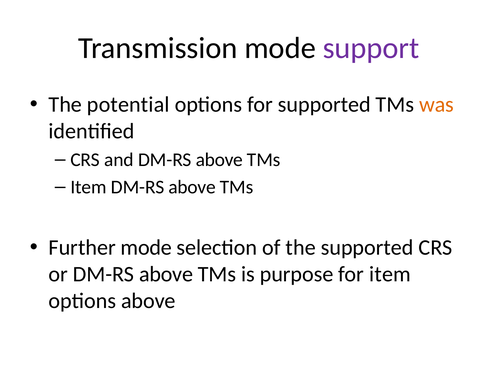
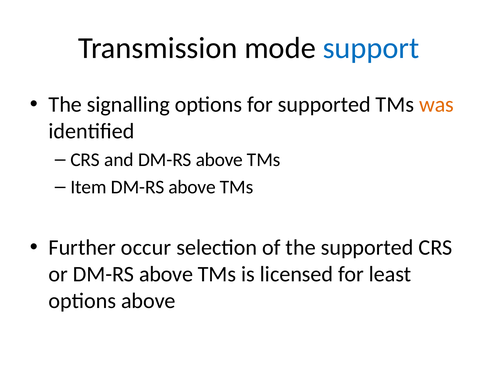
support colour: purple -> blue
potential: potential -> signalling
Further mode: mode -> occur
purpose: purpose -> licensed
for item: item -> least
